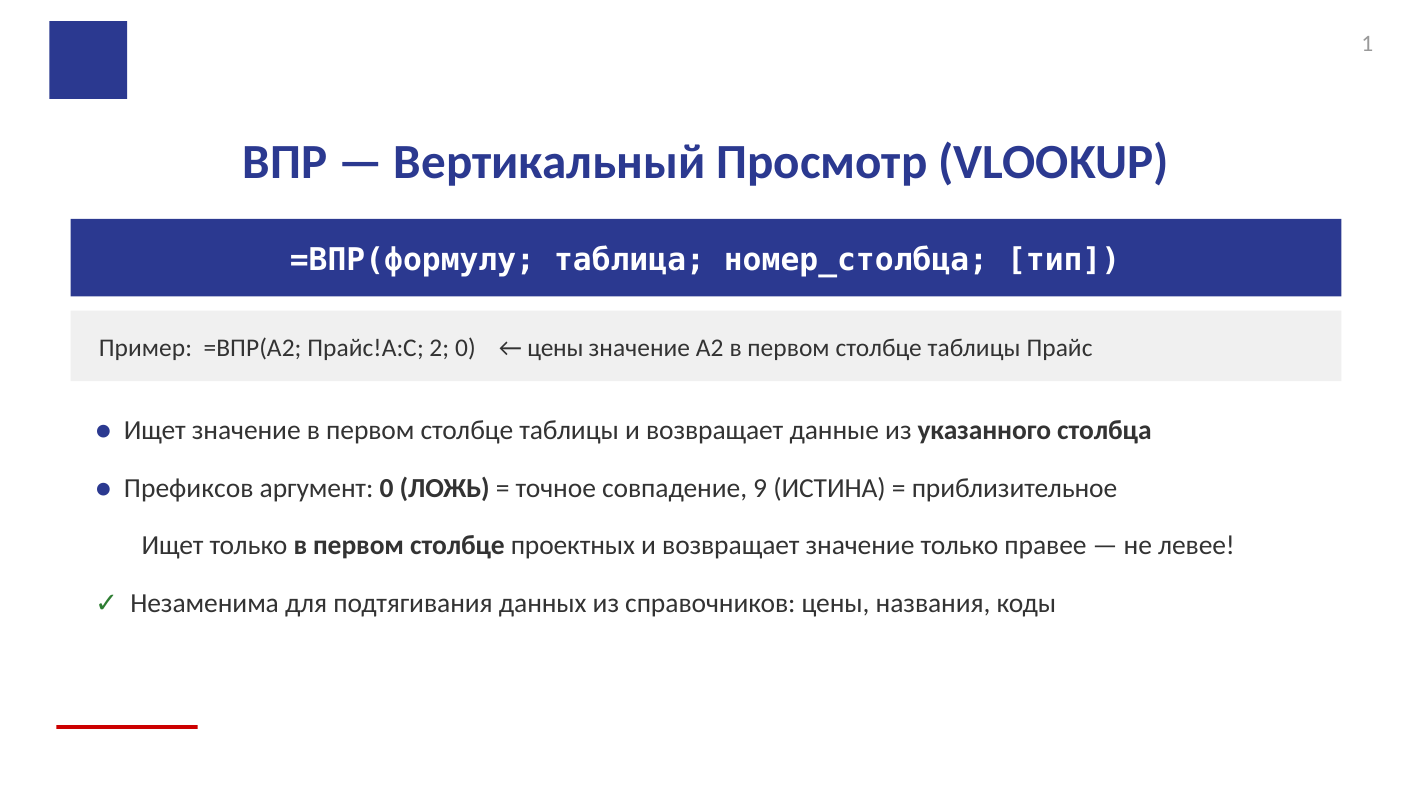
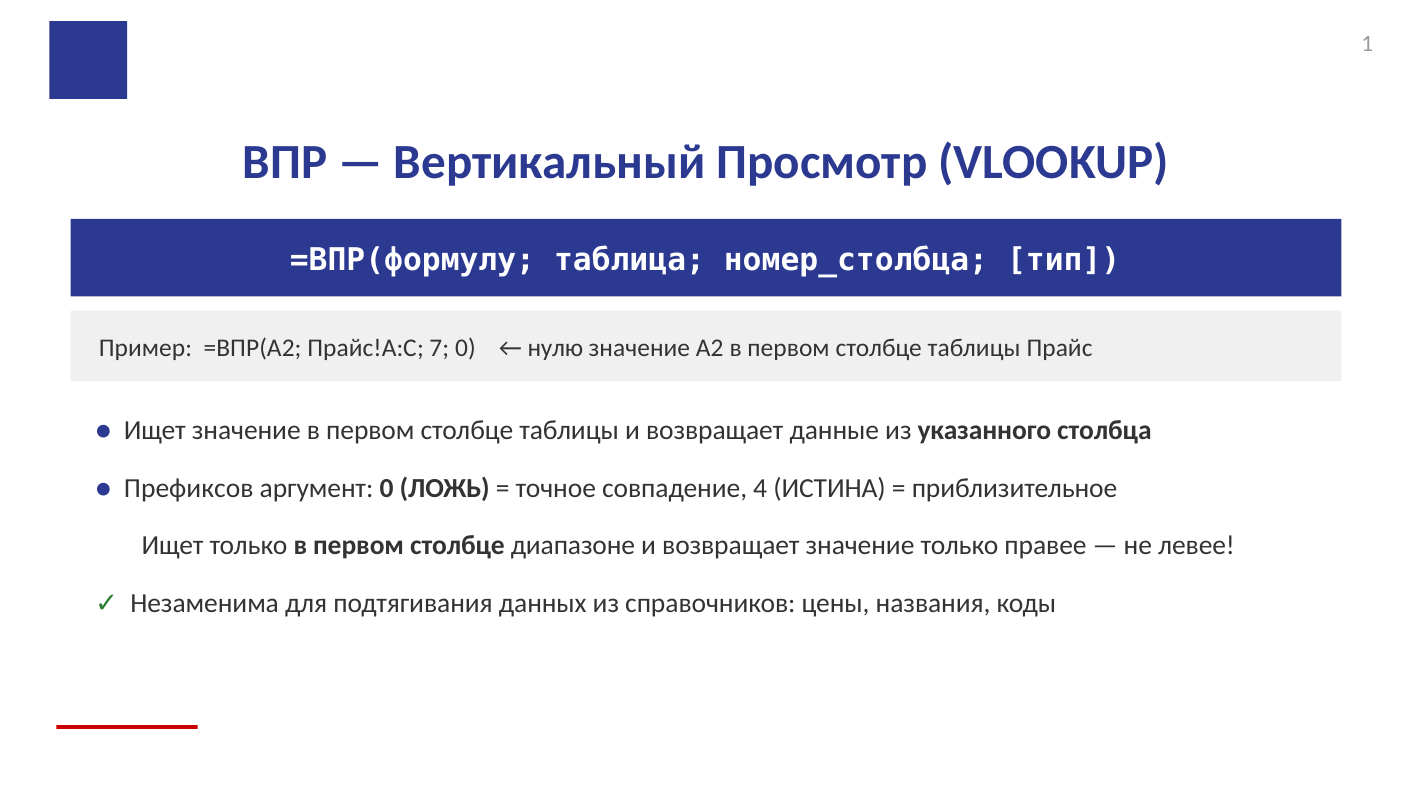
2: 2 -> 7
цены at (555, 348): цены -> нулю
9: 9 -> 4
проектных: проектных -> диапазоне
